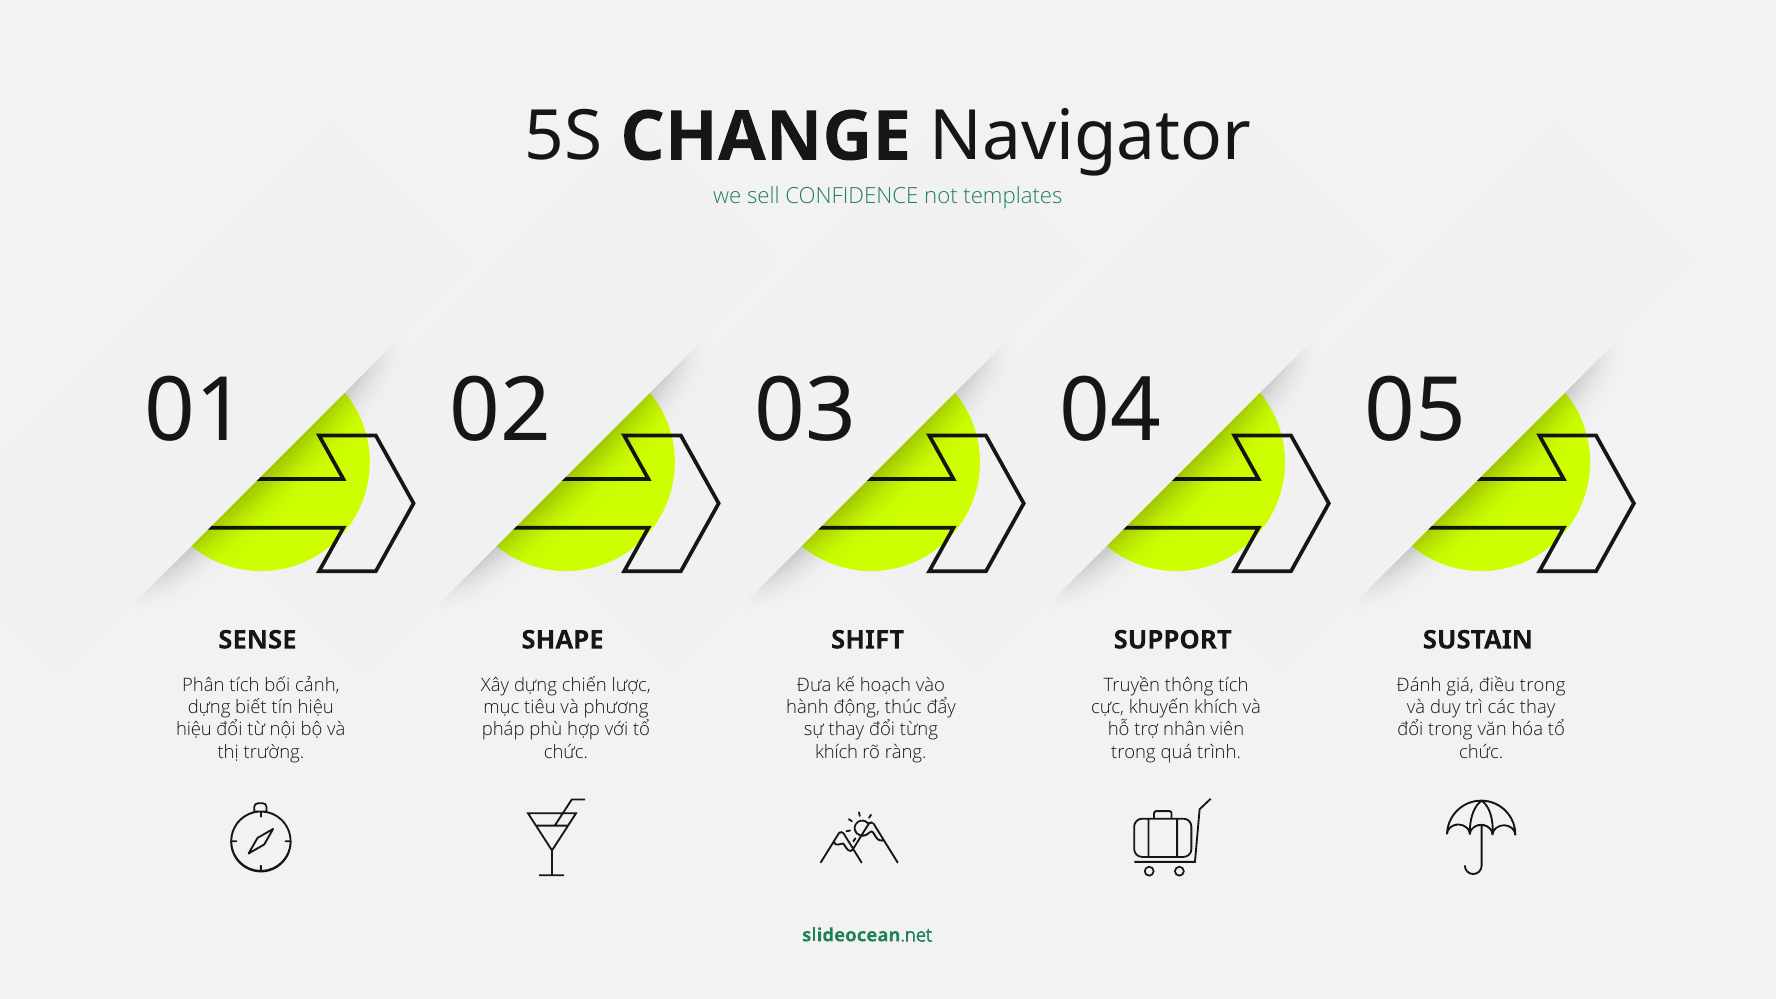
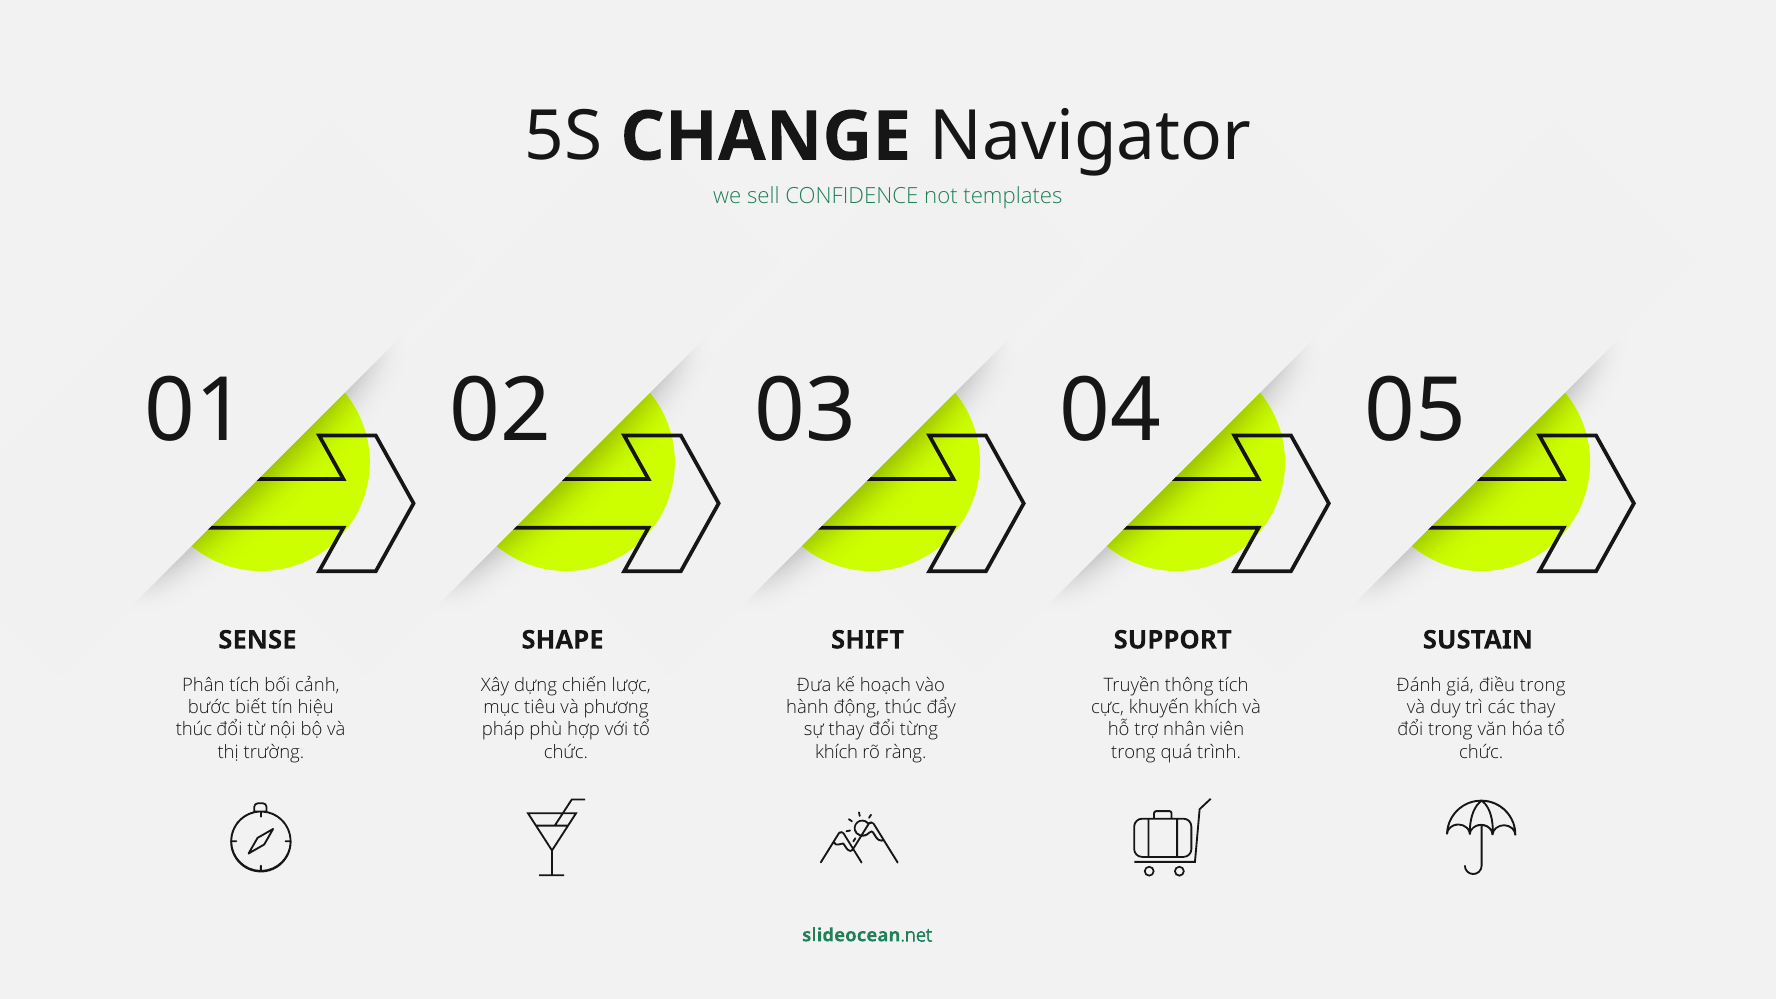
dựng at (209, 708): dựng -> bước
hiệu at (194, 730): hiệu -> thúc
